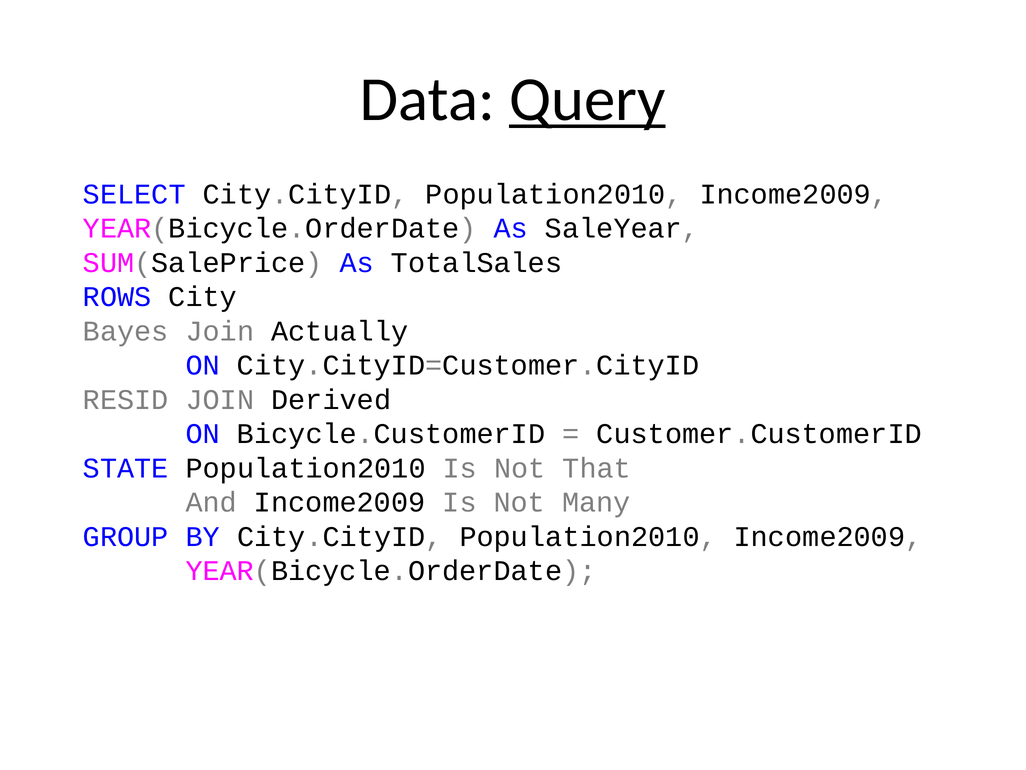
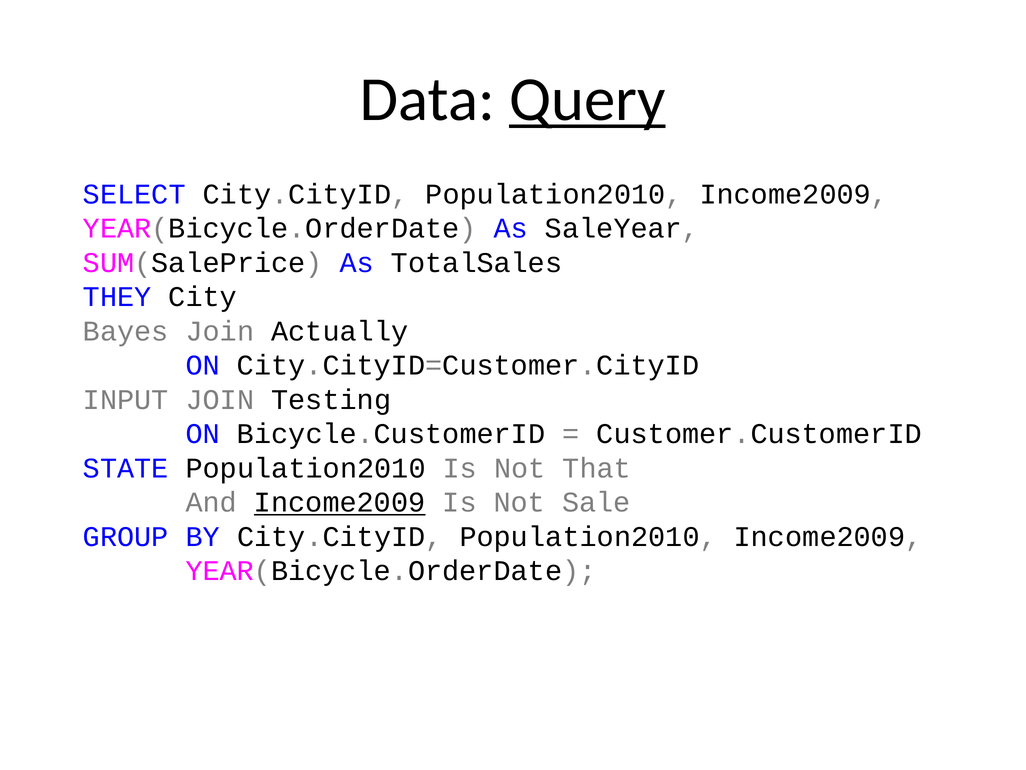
ROWS: ROWS -> THEY
RESID: RESID -> INPUT
Derived: Derived -> Testing
Income2009 at (340, 502) underline: none -> present
Many: Many -> Sale
